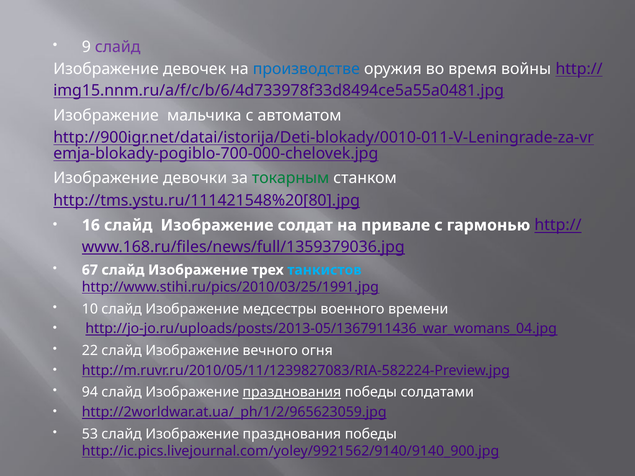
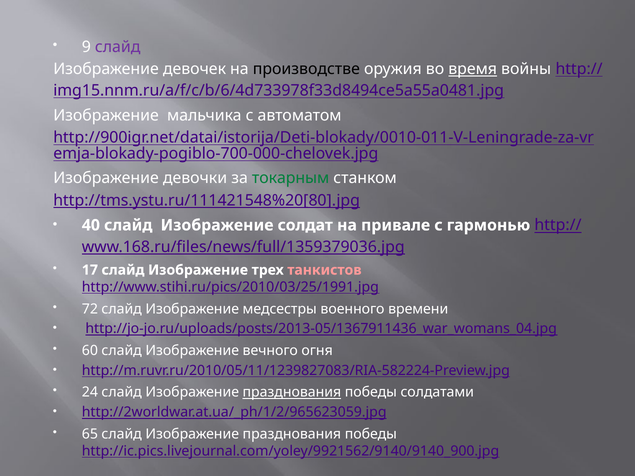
производстве colour: blue -> black
время underline: none -> present
16: 16 -> 40
67: 67 -> 17
танкистов colour: light blue -> pink
10: 10 -> 72
22: 22 -> 60
94: 94 -> 24
53: 53 -> 65
